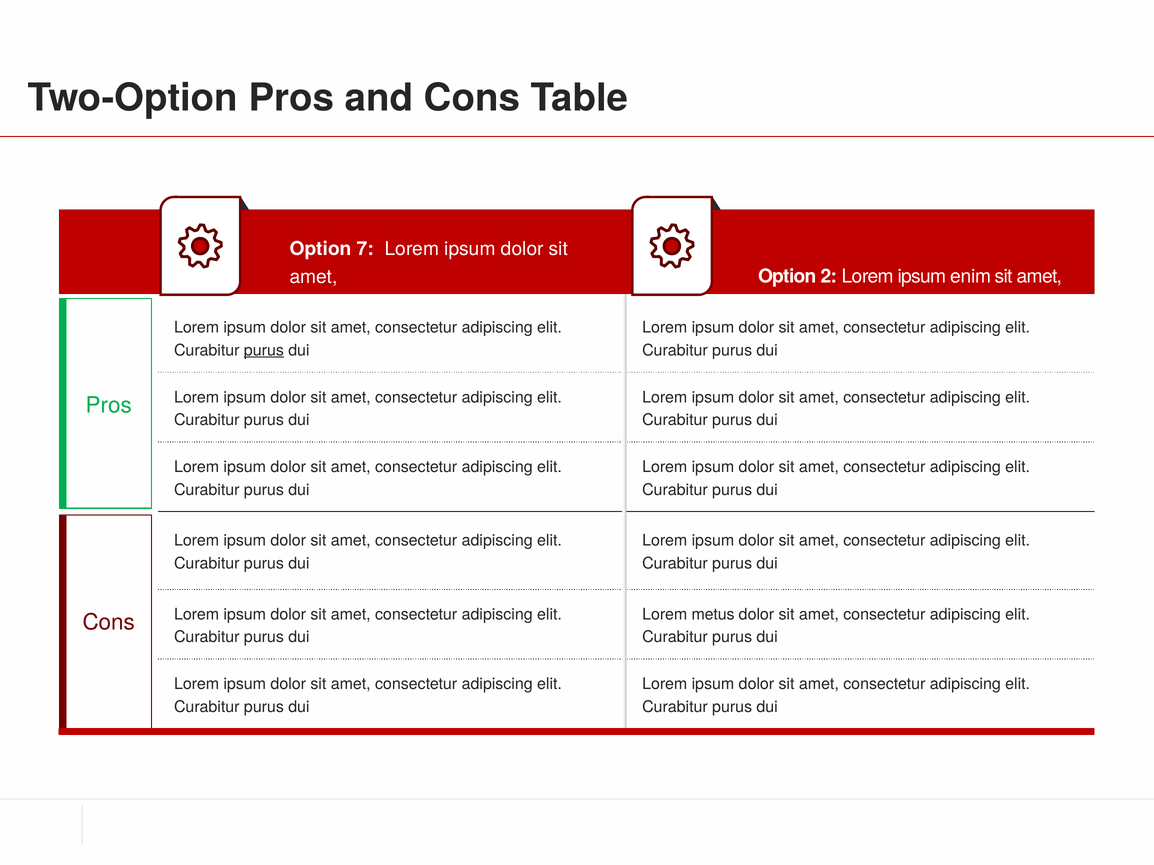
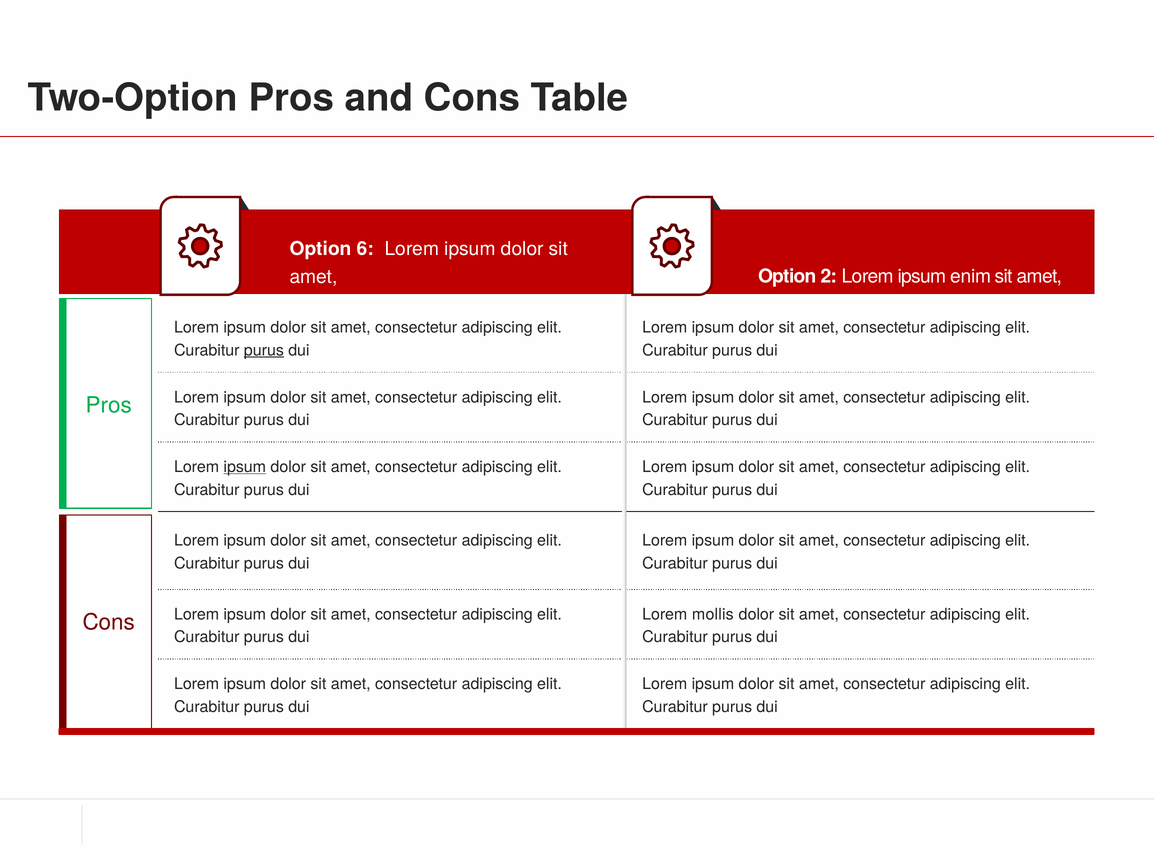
7: 7 -> 6
ipsum at (245, 467) underline: none -> present
metus: metus -> mollis
